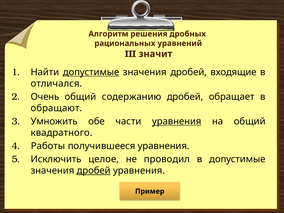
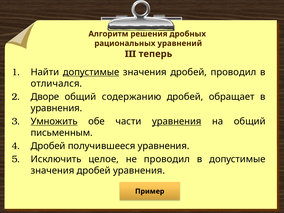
значит: значит -> теперь
дробей входящие: входящие -> проводил
Очень: Очень -> Дворе
обращают at (56, 108): обращают -> уравнения
Умножить underline: none -> present
квадратного: квадратного -> письменным
Работы at (48, 146): Работы -> Дробей
дробей at (94, 171) underline: present -> none
